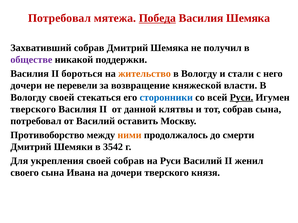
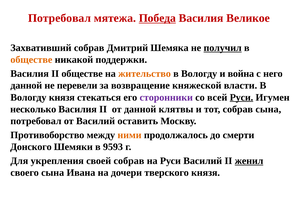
Василия Шемяка: Шемяка -> Великое
получил underline: none -> present
обществе at (31, 60) colour: purple -> orange
II бороться: бороться -> обществе
стали: стали -> война
дочери at (26, 86): дочери -> данной
Вологду своей: своей -> князя
сторонники colour: blue -> purple
тверского at (33, 109): тверского -> несколько
Дмитрий at (31, 147): Дмитрий -> Донского
3542: 3542 -> 9593
женил underline: none -> present
